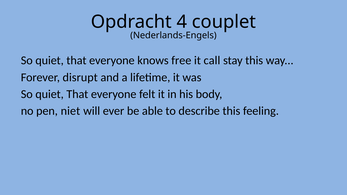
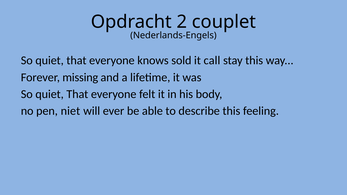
4: 4 -> 2
free: free -> sold
disrupt: disrupt -> missing
